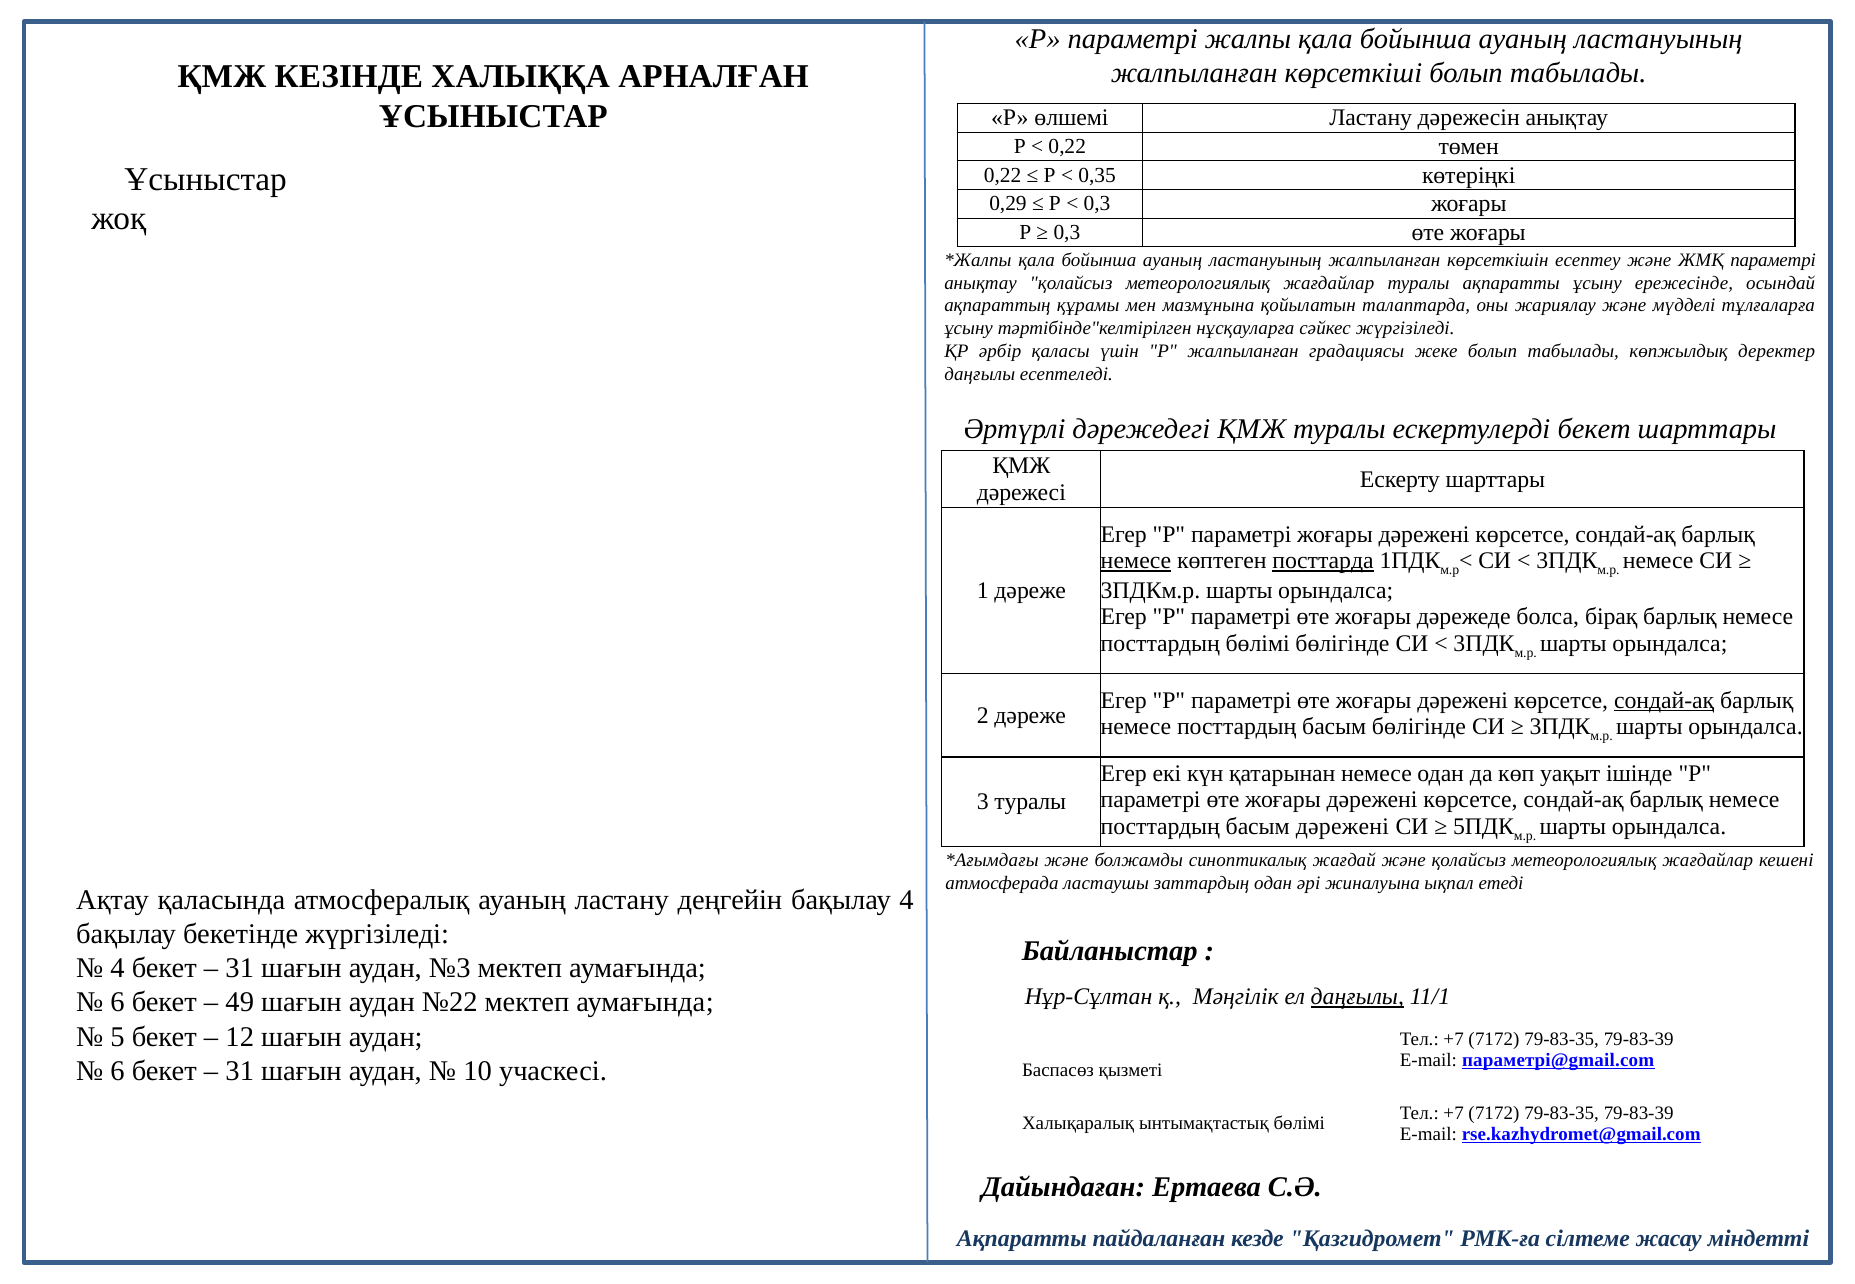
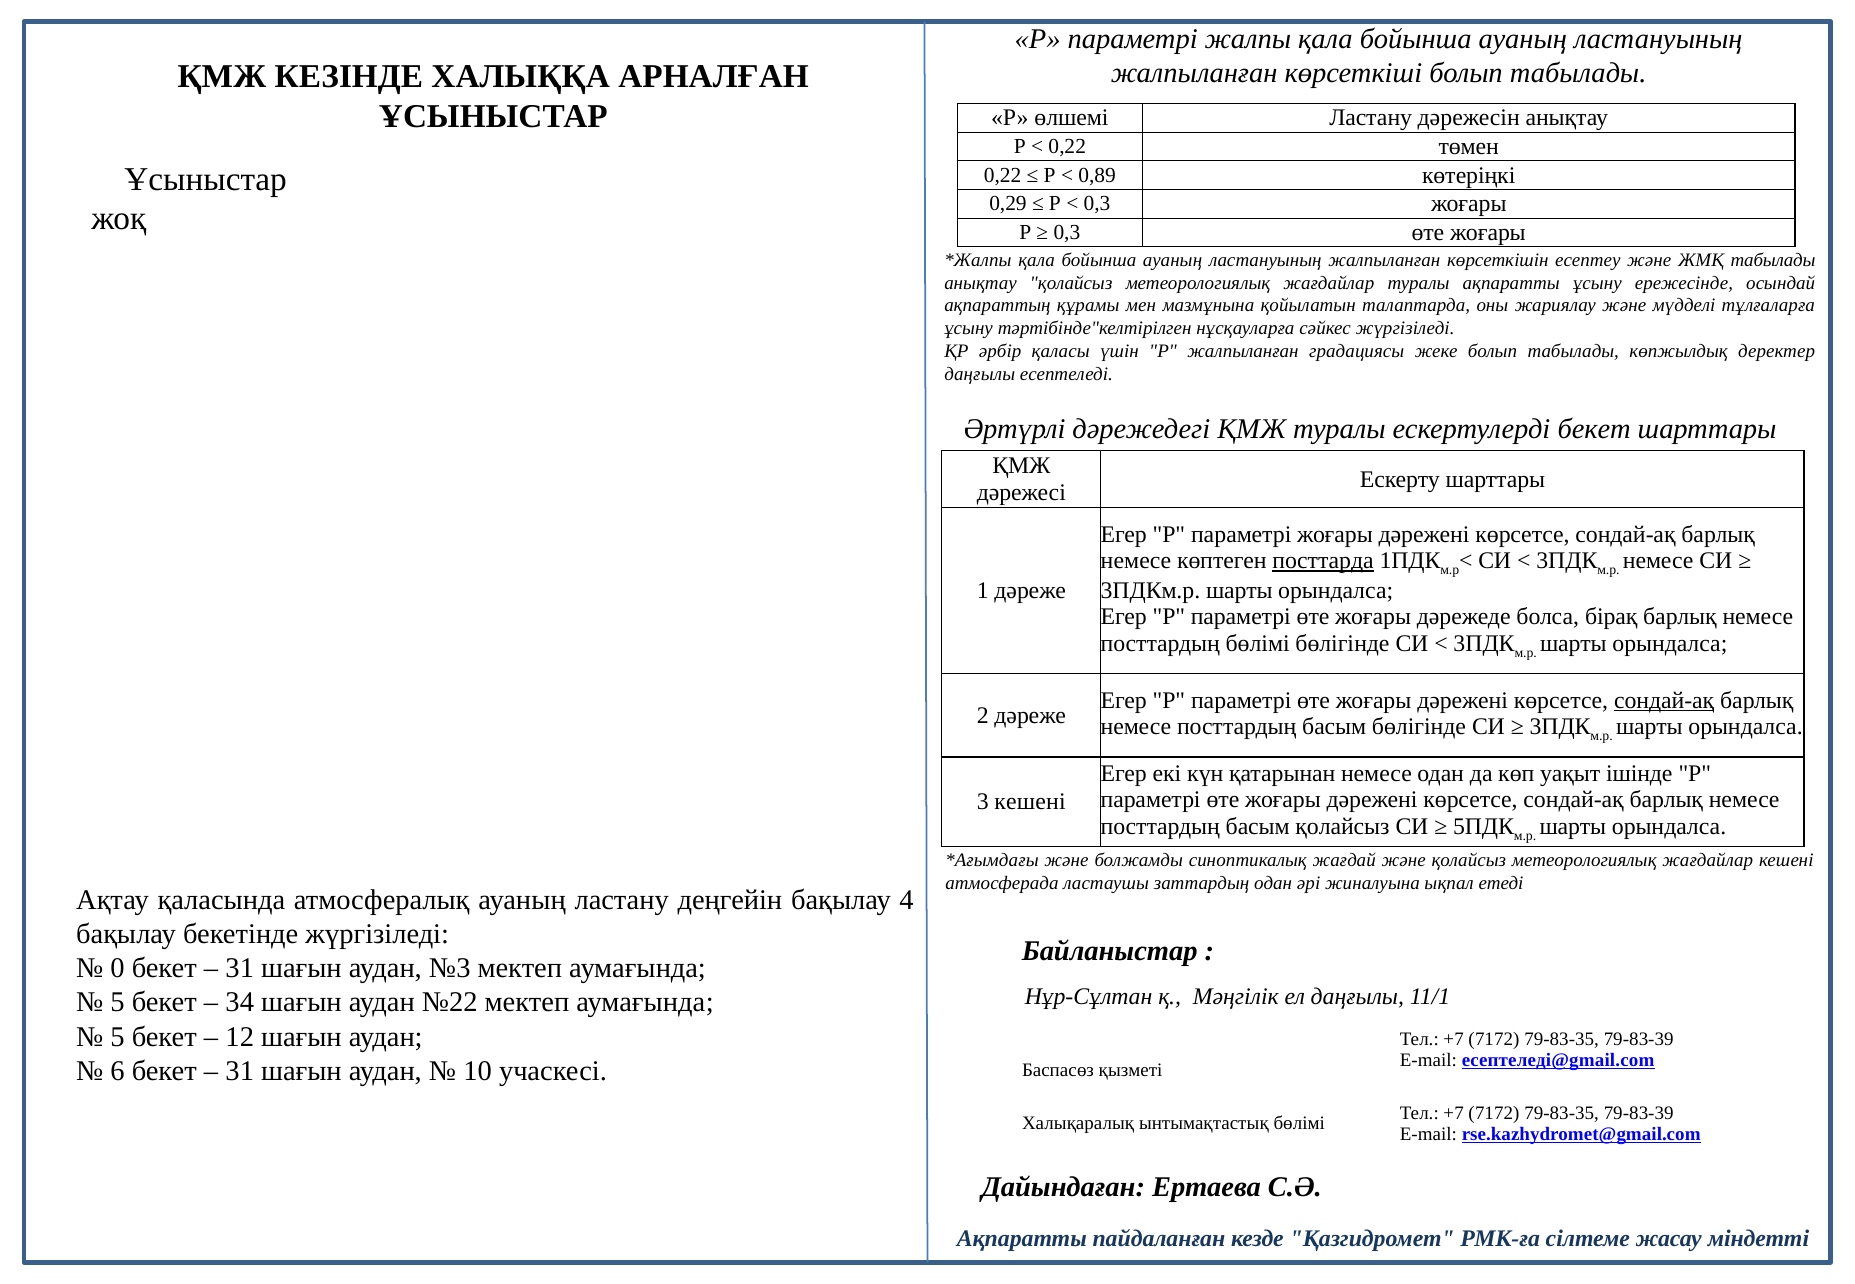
0,35: 0,35 -> 0,89
ЖМҚ параметрі: параметрі -> табылады
немесе at (1136, 561) underline: present -> none
3 туралы: туралы -> кешені
басым дәрежені: дәрежені -> қолайсыз
4 at (118, 968): 4 -> 0
даңғылы at (1357, 997) underline: present -> none
6 at (118, 1003): 6 -> 5
49: 49 -> 34
параметрі@gmail.com: параметрі@gmail.com -> есептеледі@gmail.com
